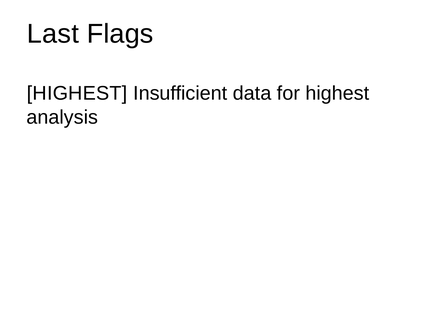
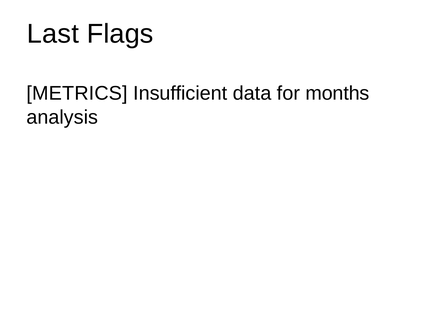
HIGHEST at (77, 93): HIGHEST -> METRICS
for highest: highest -> months
